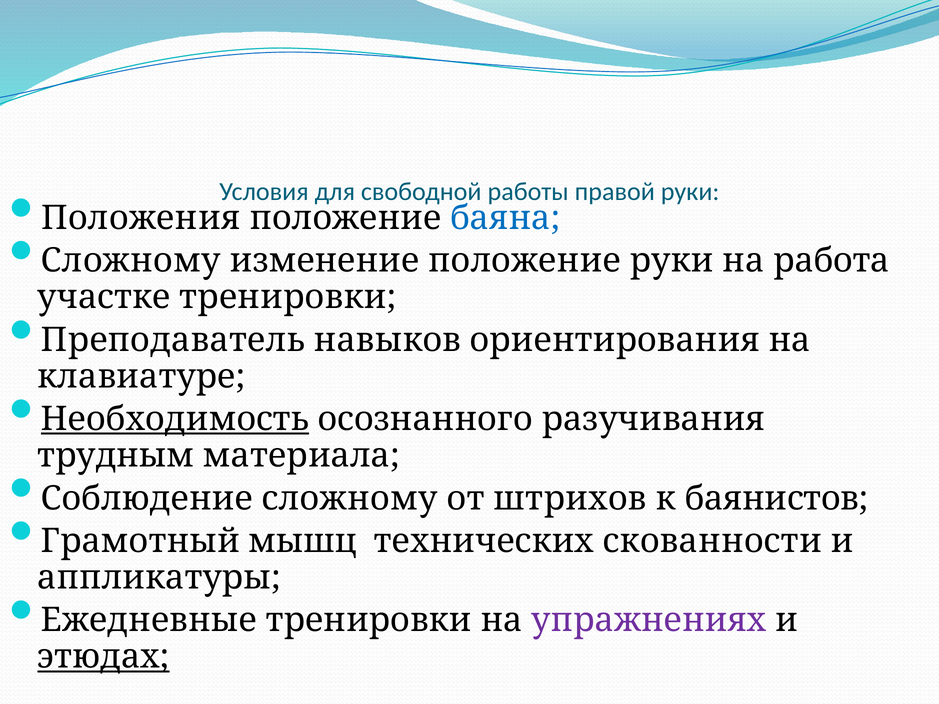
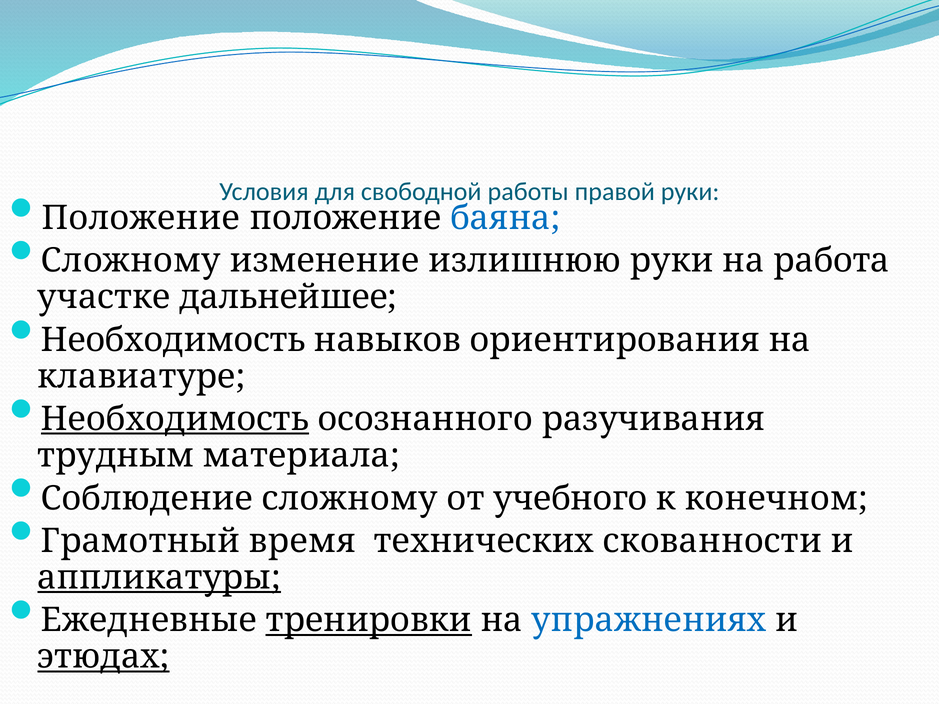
Положения at (141, 218): Положения -> Положение
изменение положение: положение -> излишнюю
участке тренировки: тренировки -> дальнейшее
Преподаватель at (173, 340): Преподаватель -> Необходимость
штрихов: штрихов -> учебного
баянистов: баянистов -> конечном
мышц: мышц -> время
аппликатуры underline: none -> present
тренировки at (369, 620) underline: none -> present
упражнениях colour: purple -> blue
